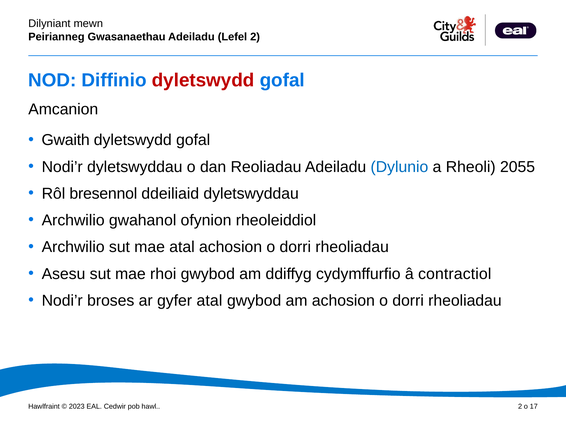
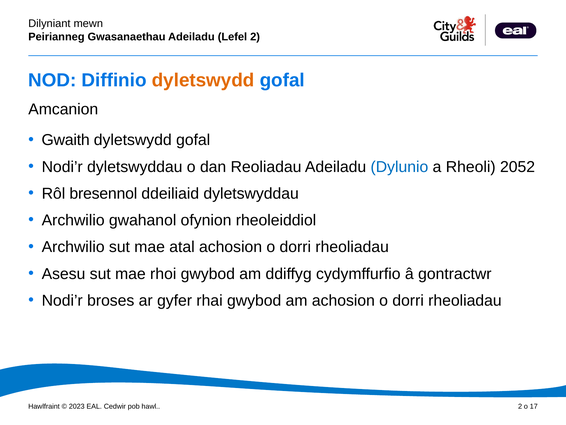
dyletswydd at (203, 80) colour: red -> orange
2055: 2055 -> 2052
contractiol: contractiol -> gontractwr
gyfer atal: atal -> rhai
